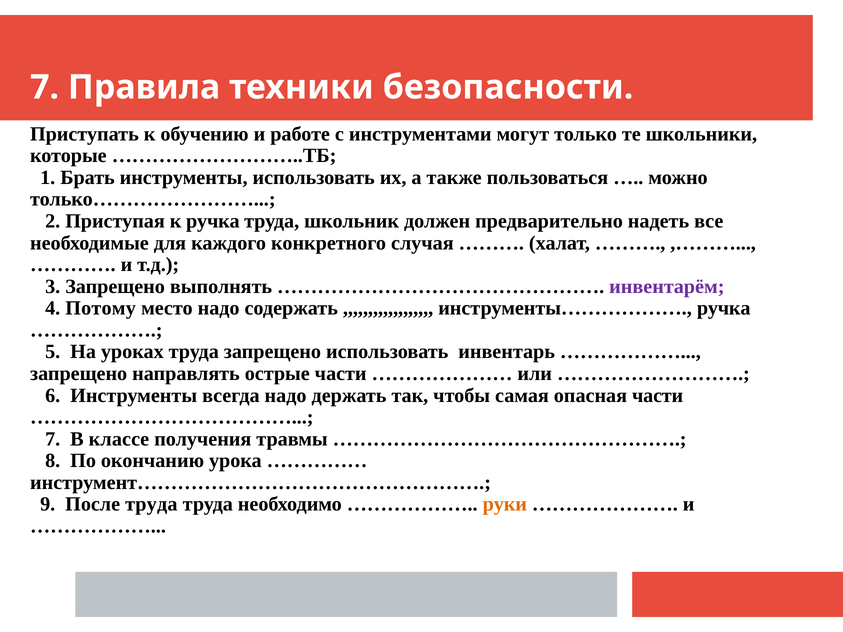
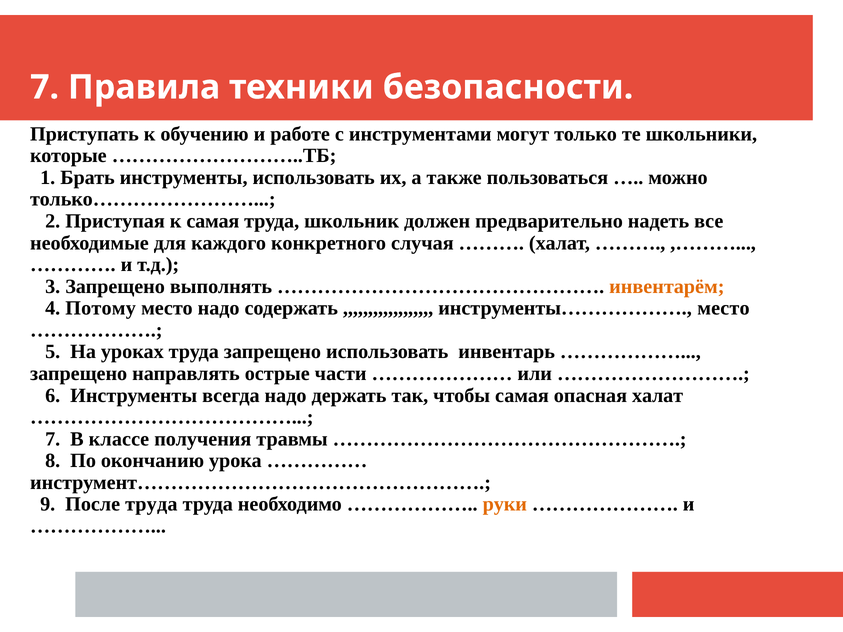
к ручка: ручка -> самая
инвентарём colour: purple -> orange
инструменты……………… ручка: ручка -> место
опасная части: части -> халат
